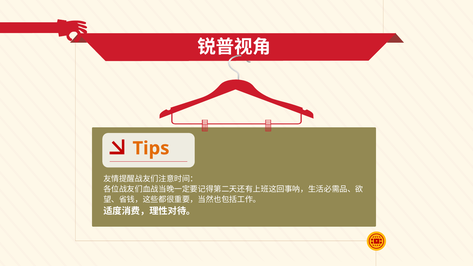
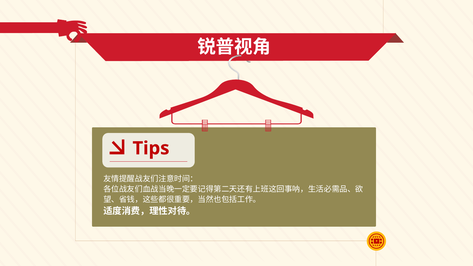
Tips colour: orange -> red
